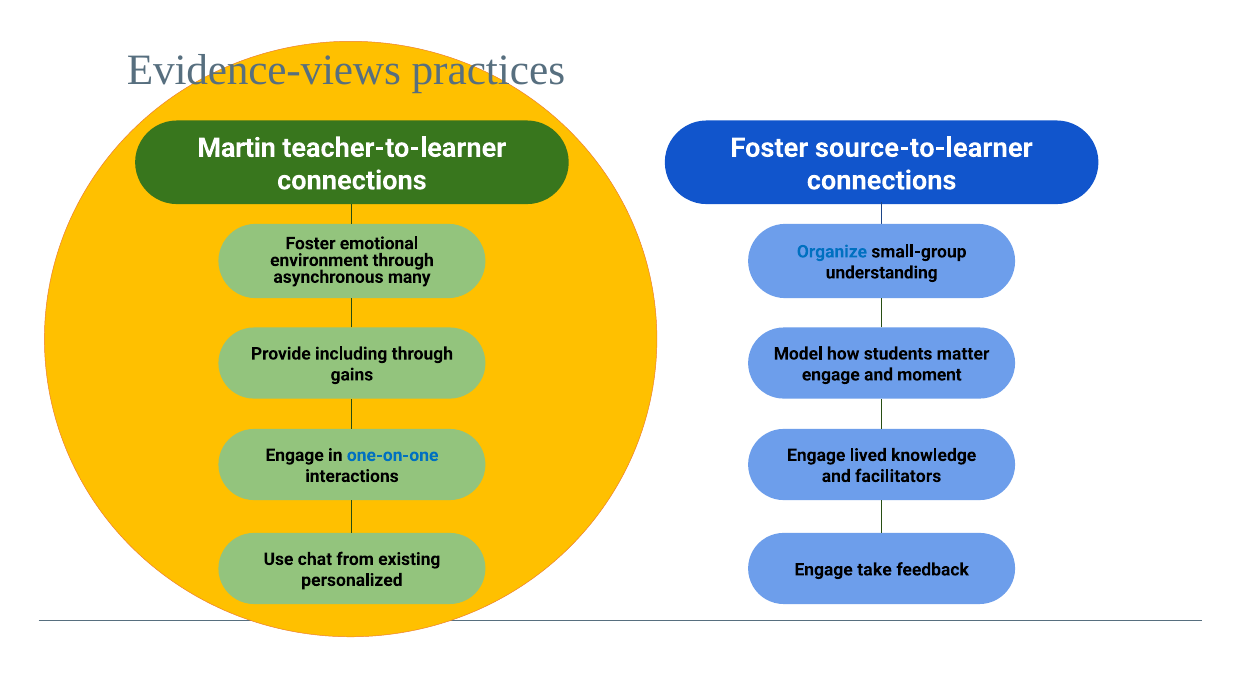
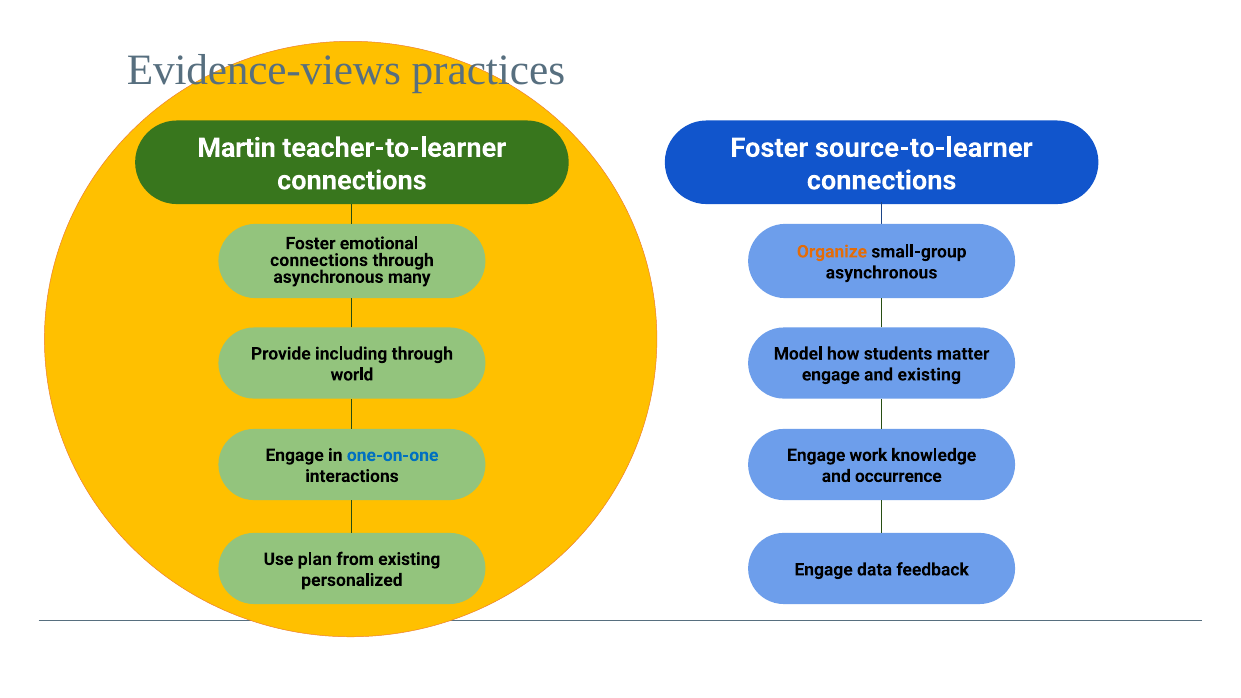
Organize colour: blue -> orange
environment at (319, 260): environment -> connections
understanding at (882, 273): understanding -> asynchronous
gains: gains -> world
and moment: moment -> existing
lived: lived -> work
facilitators: facilitators -> occurrence
chat: chat -> plan
take: take -> data
